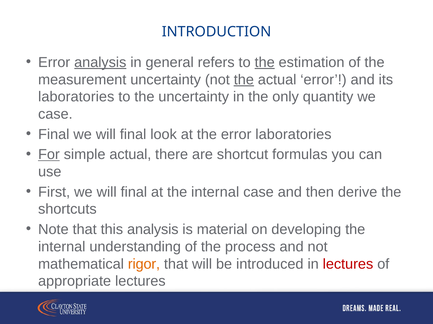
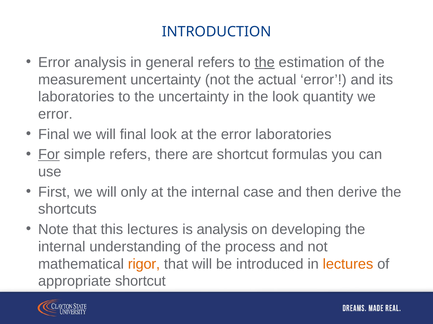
analysis at (100, 62) underline: present -> none
the at (244, 80) underline: present -> none
the only: only -> look
case at (55, 114): case -> error
simple actual: actual -> refers
First we will final: final -> only
this analysis: analysis -> lectures
is material: material -> analysis
lectures at (348, 265) colour: red -> orange
appropriate lectures: lectures -> shortcut
